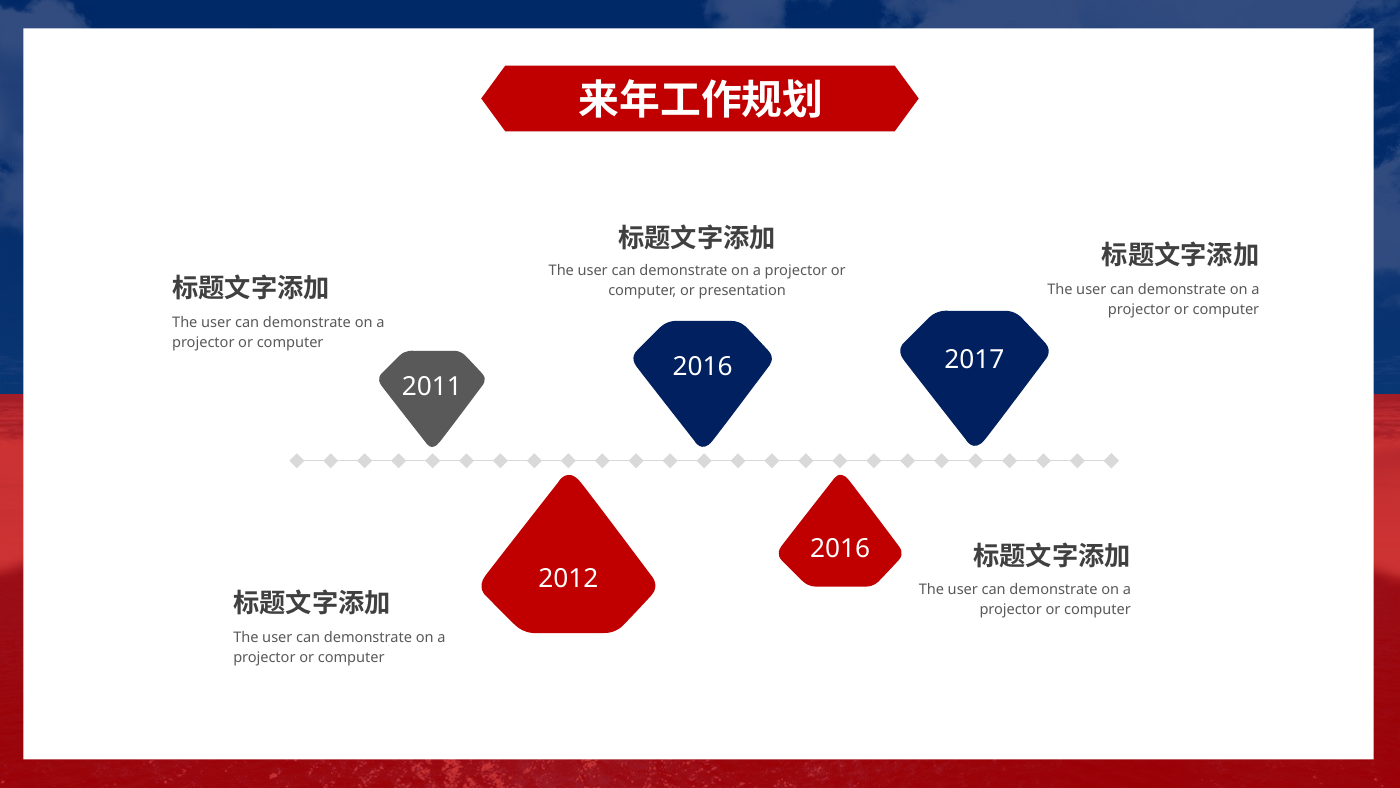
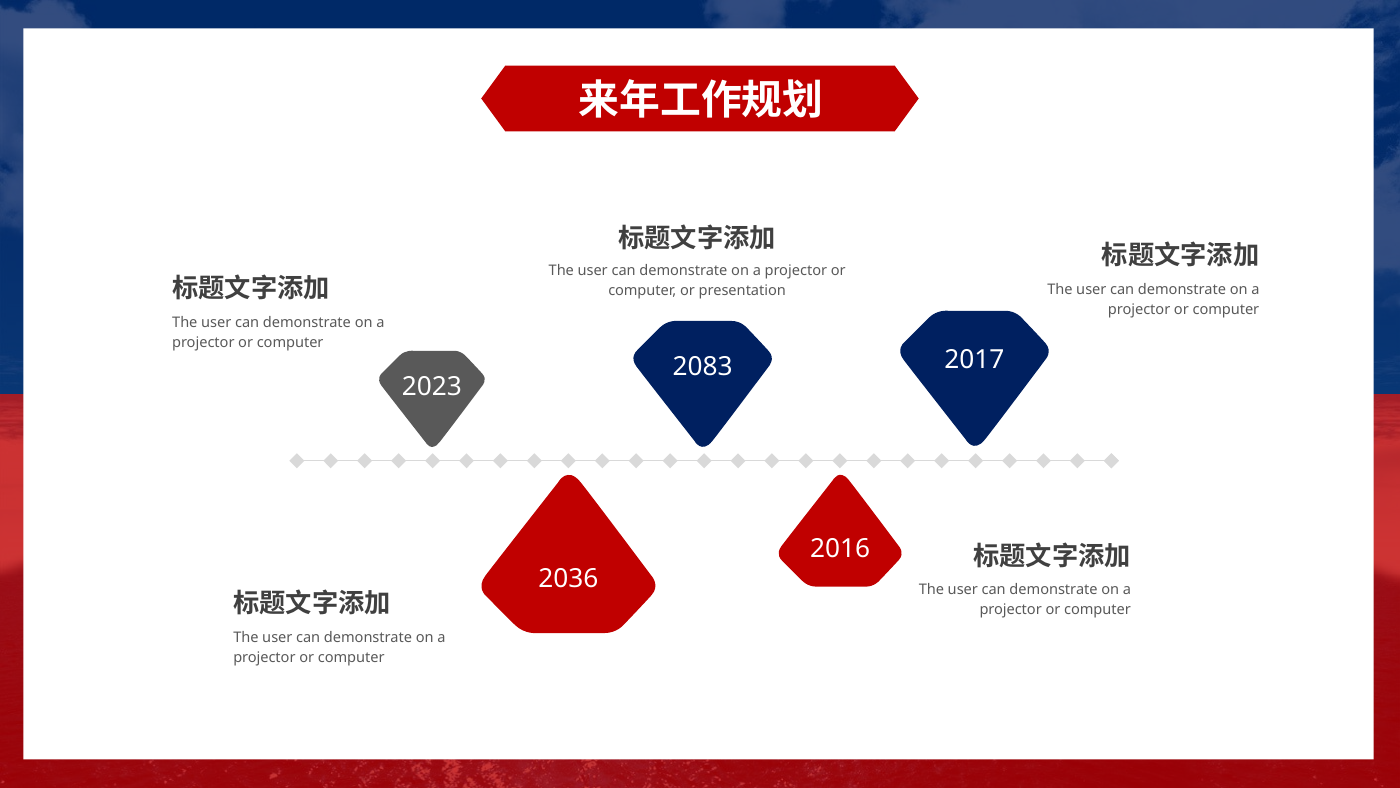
2016 at (703, 367): 2016 -> 2083
2011: 2011 -> 2023
2012: 2012 -> 2036
